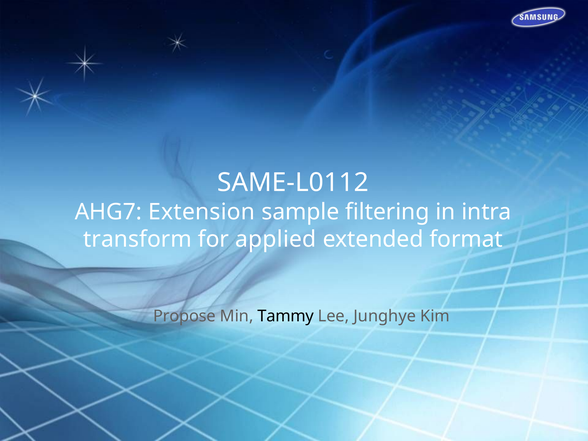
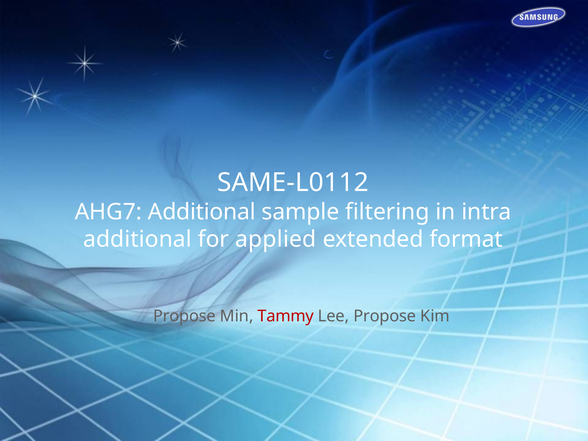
AHG7 Extension: Extension -> Additional
transform at (138, 239): transform -> additional
Tammy colour: black -> red
Lee Junghye: Junghye -> Propose
